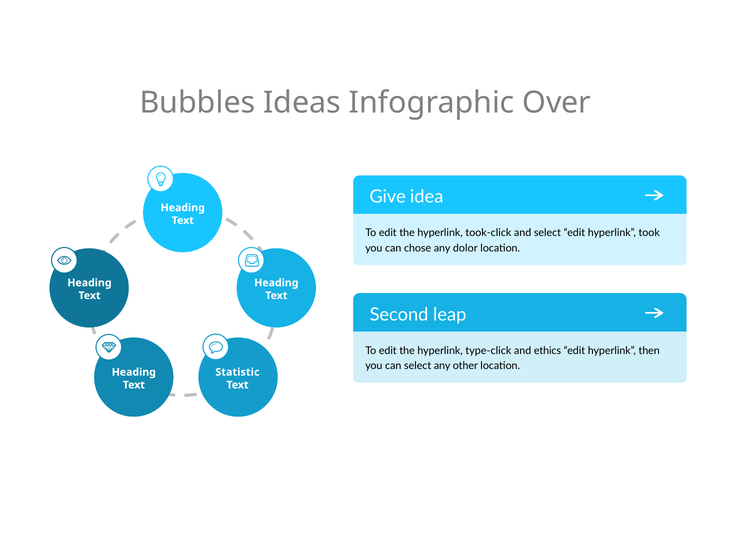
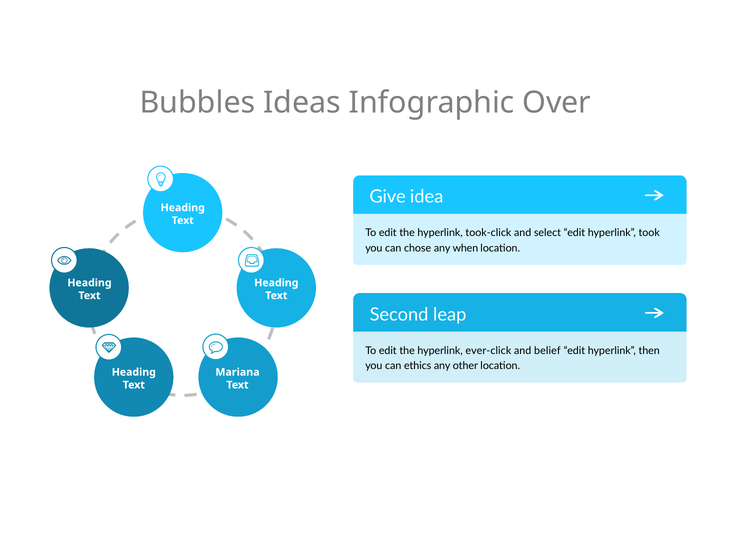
dolor: dolor -> when
type-click: type-click -> ever-click
ethics: ethics -> belief
can select: select -> ethics
Statistic: Statistic -> Mariana
